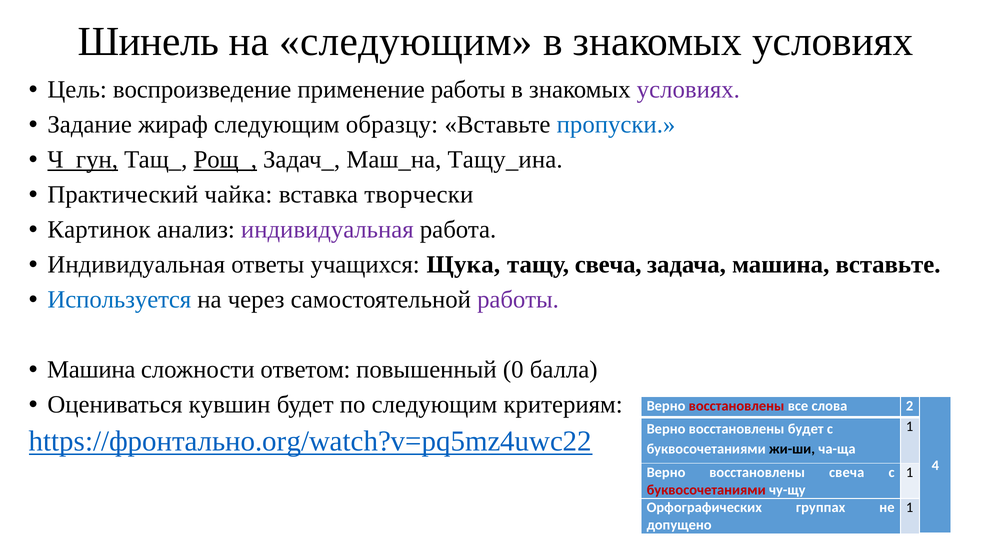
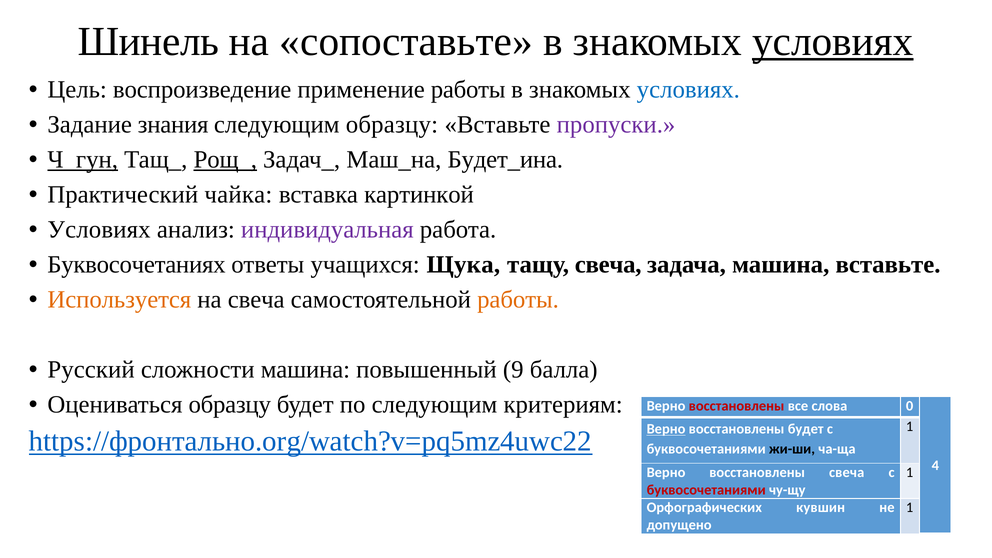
на следующим: следующим -> сопоставьте
условиях at (833, 41) underline: none -> present
условиях at (688, 89) colour: purple -> blue
жираф: жираф -> знания
пропуски colour: blue -> purple
Тащу_ина: Тащу_ина -> Будет_ина
творчески: творчески -> картинкой
Картинок at (99, 229): Картинок -> Условиях
Индивидуальная at (136, 264): Индивидуальная -> Буквосочетаниях
Используется colour: blue -> orange
на через: через -> свеча
работы at (518, 299) colour: purple -> orange
Машина at (91, 369): Машина -> Русский
сложности ответом: ответом -> машина
0: 0 -> 9
Оцениваться кувшин: кувшин -> образцу
2: 2 -> 0
Верно at (666, 429) underline: none -> present
группах: группах -> кувшин
